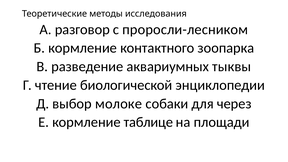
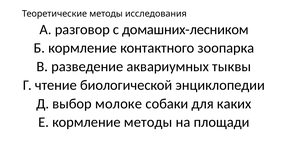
проросли-лесником: проросли-лесником -> домашних-лесником
через: через -> каких
кормление таблице: таблице -> методы
